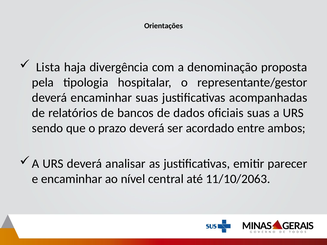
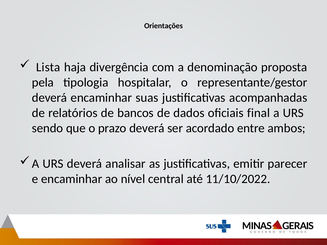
oficiais suas: suas -> final
11/10/2063: 11/10/2063 -> 11/10/2022
